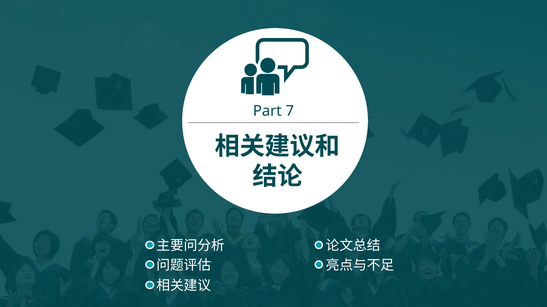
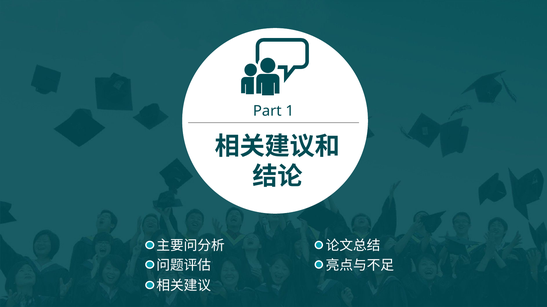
7: 7 -> 1
